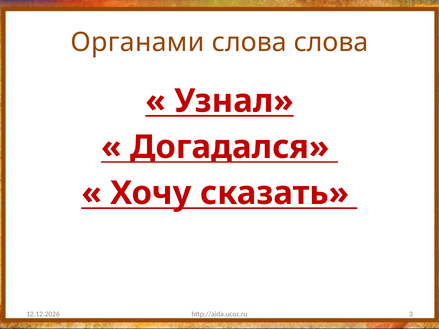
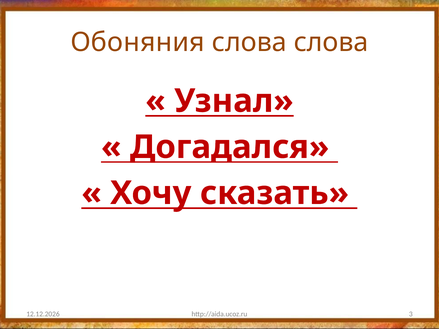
Органами: Органами -> Обоняния
